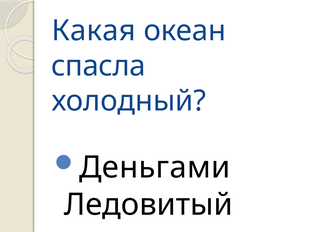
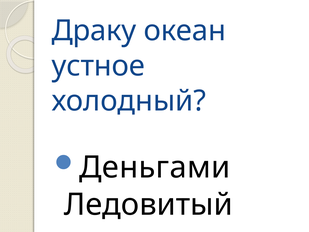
Какая: Какая -> Драку
спасла: спасла -> устное
